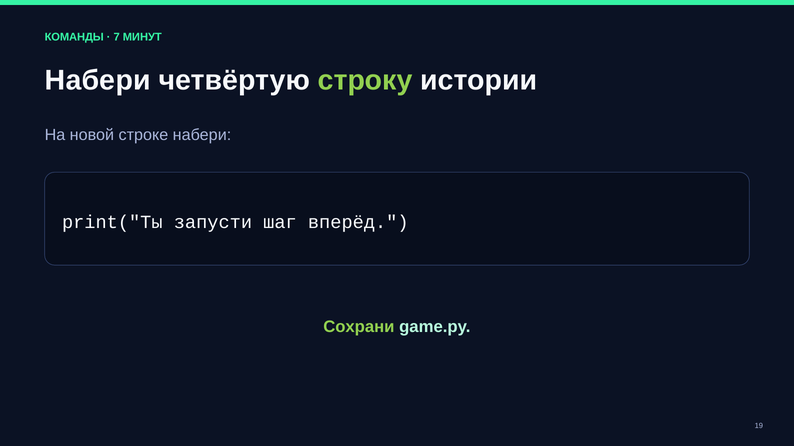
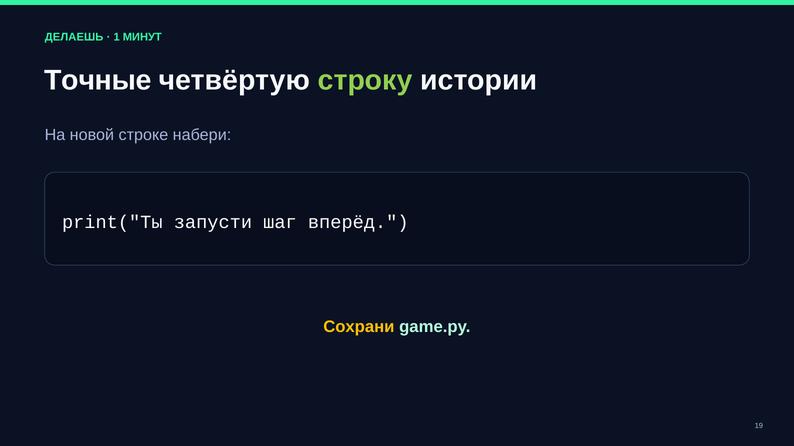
КОМАНДЫ: КОМАНДЫ -> ДЕЛАЕШЬ
7: 7 -> 1
Набери at (98, 80): Набери -> Точные
Сохрани colour: light green -> yellow
